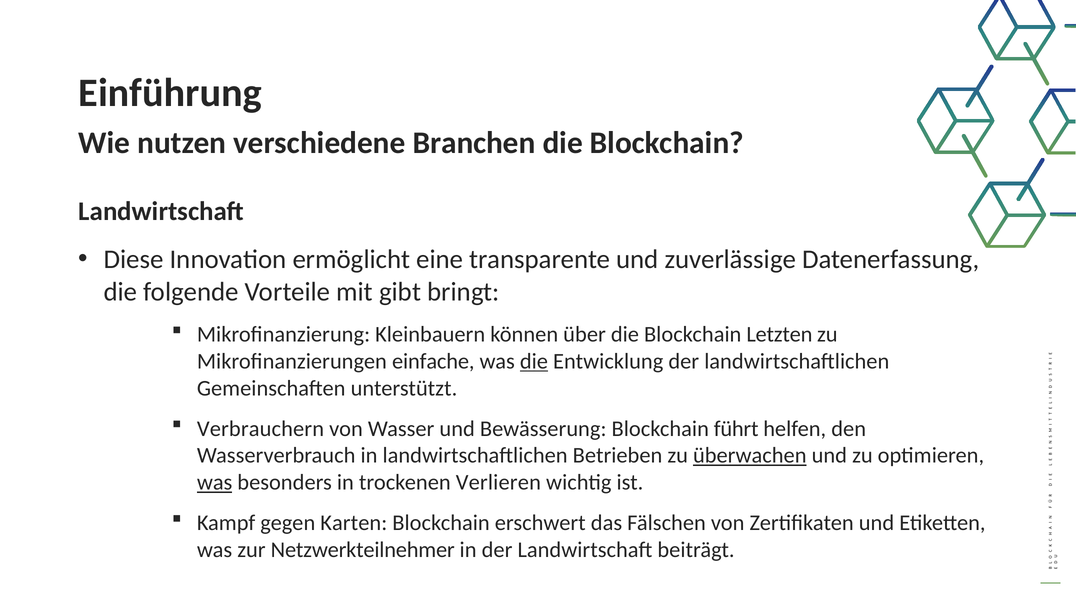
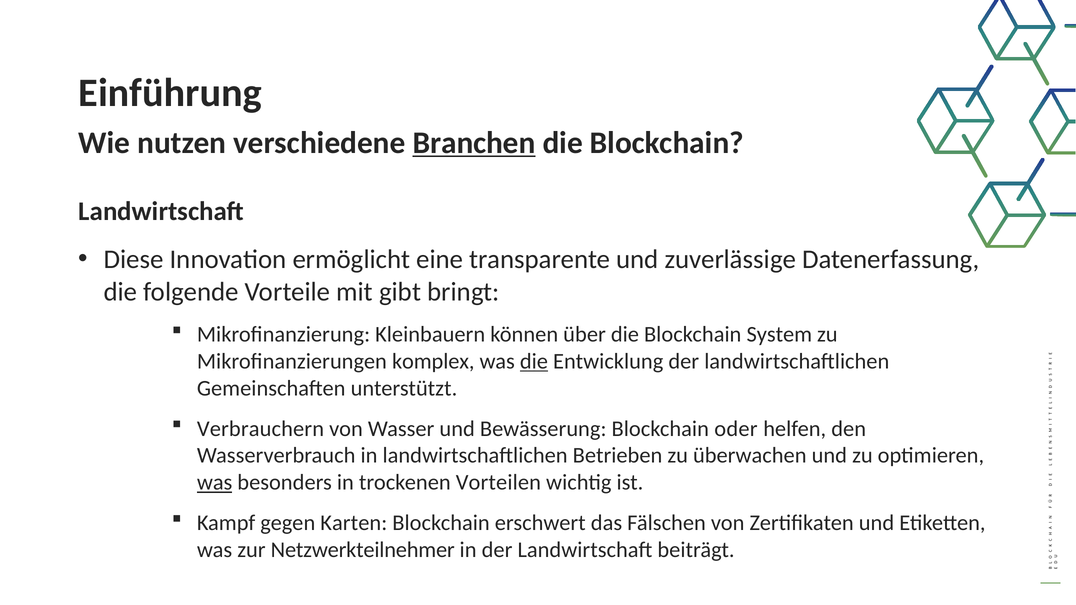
Branchen underline: none -> present
Letzten: Letzten -> System
einfache: einfache -> komplex
führt: führt -> oder
überwachen underline: present -> none
Verlieren: Verlieren -> Vorteilen
